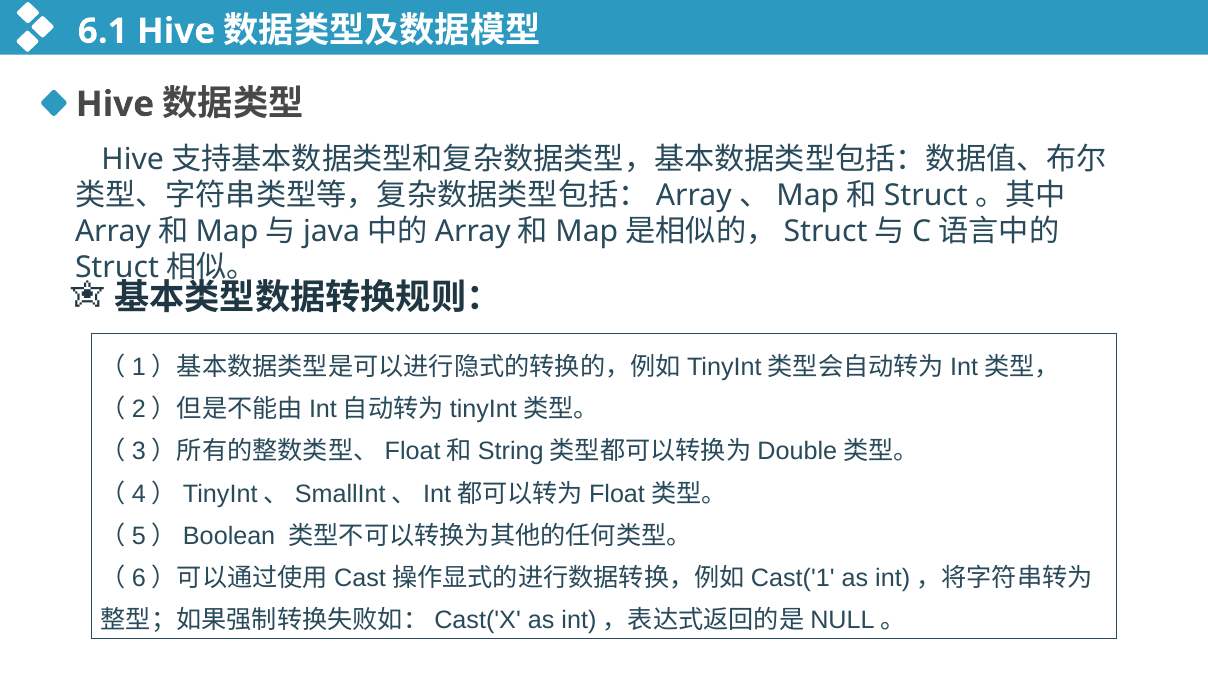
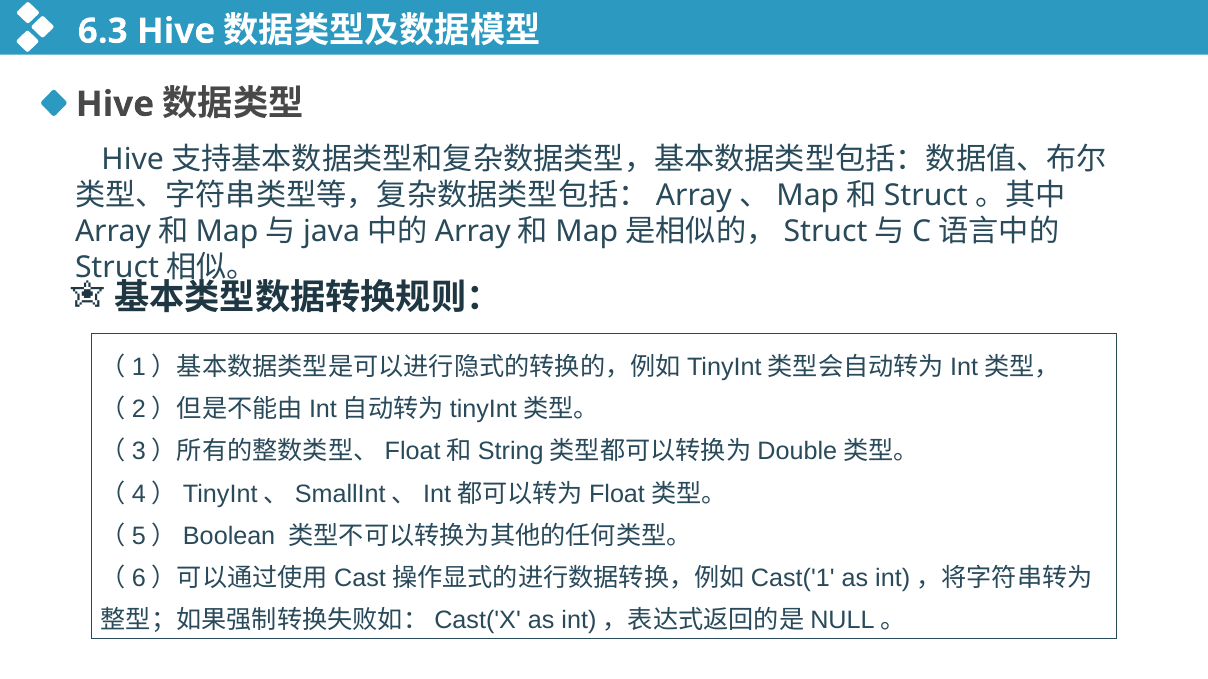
6.1: 6.1 -> 6.3
